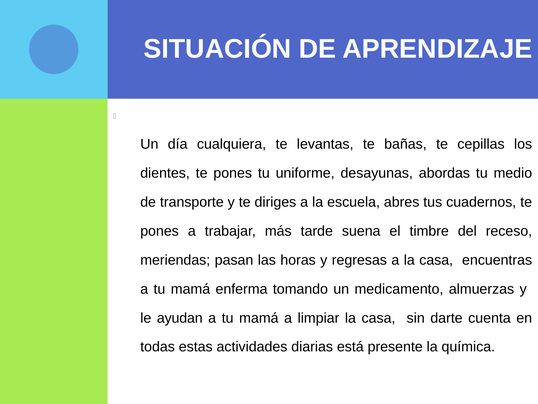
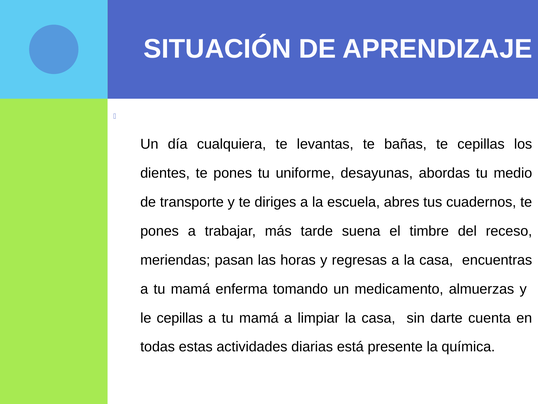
le ayudan: ayudan -> cepillas
